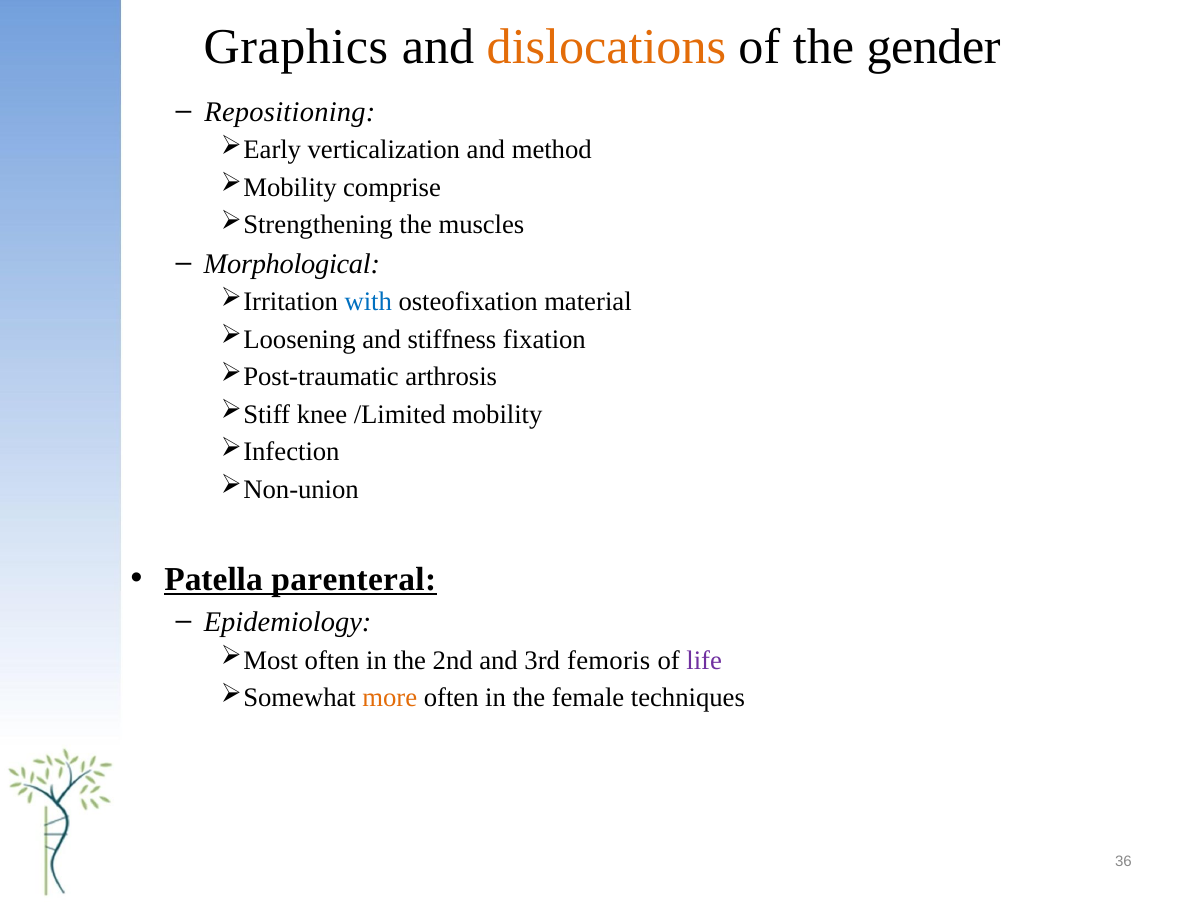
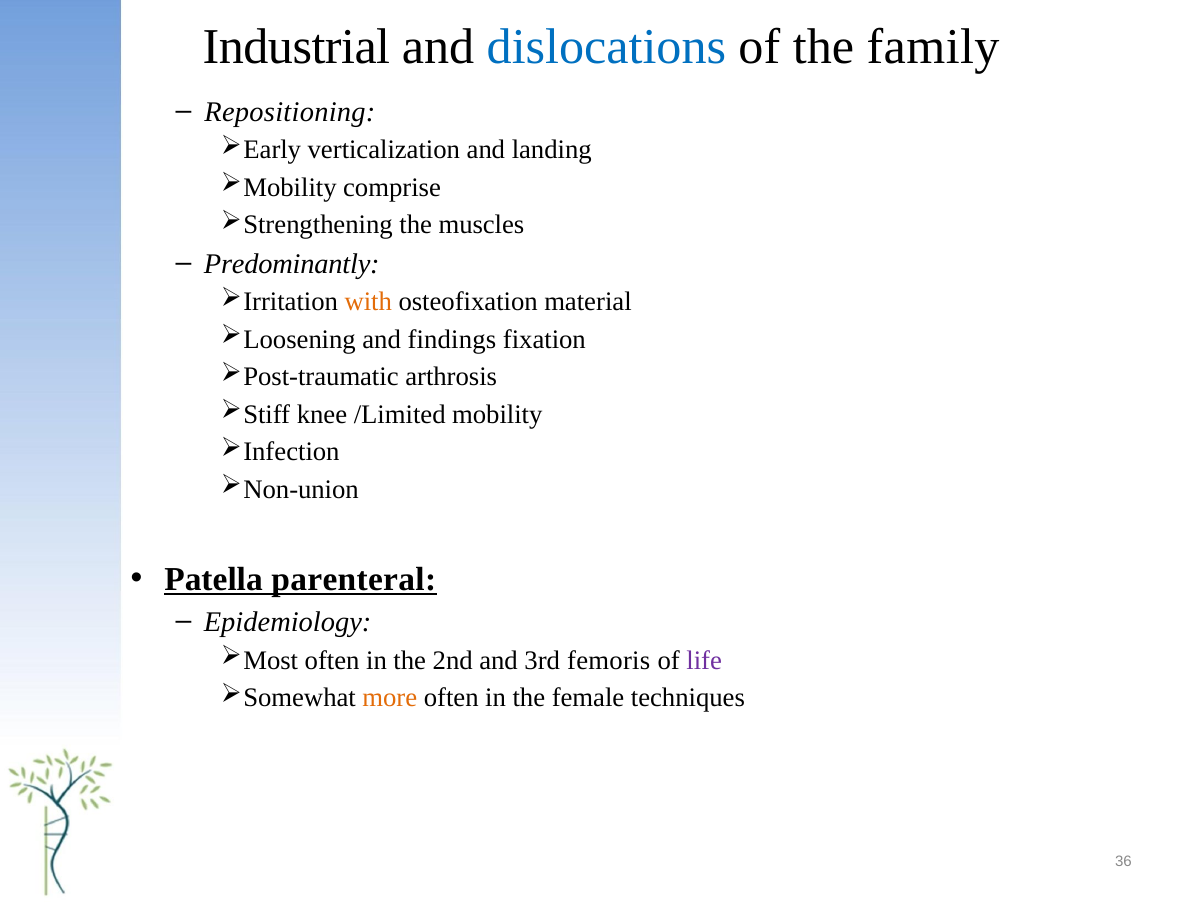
Graphics: Graphics -> Industrial
dislocations colour: orange -> blue
gender: gender -> family
method: method -> landing
Morphological: Morphological -> Predominantly
with colour: blue -> orange
stiffness: stiffness -> findings
